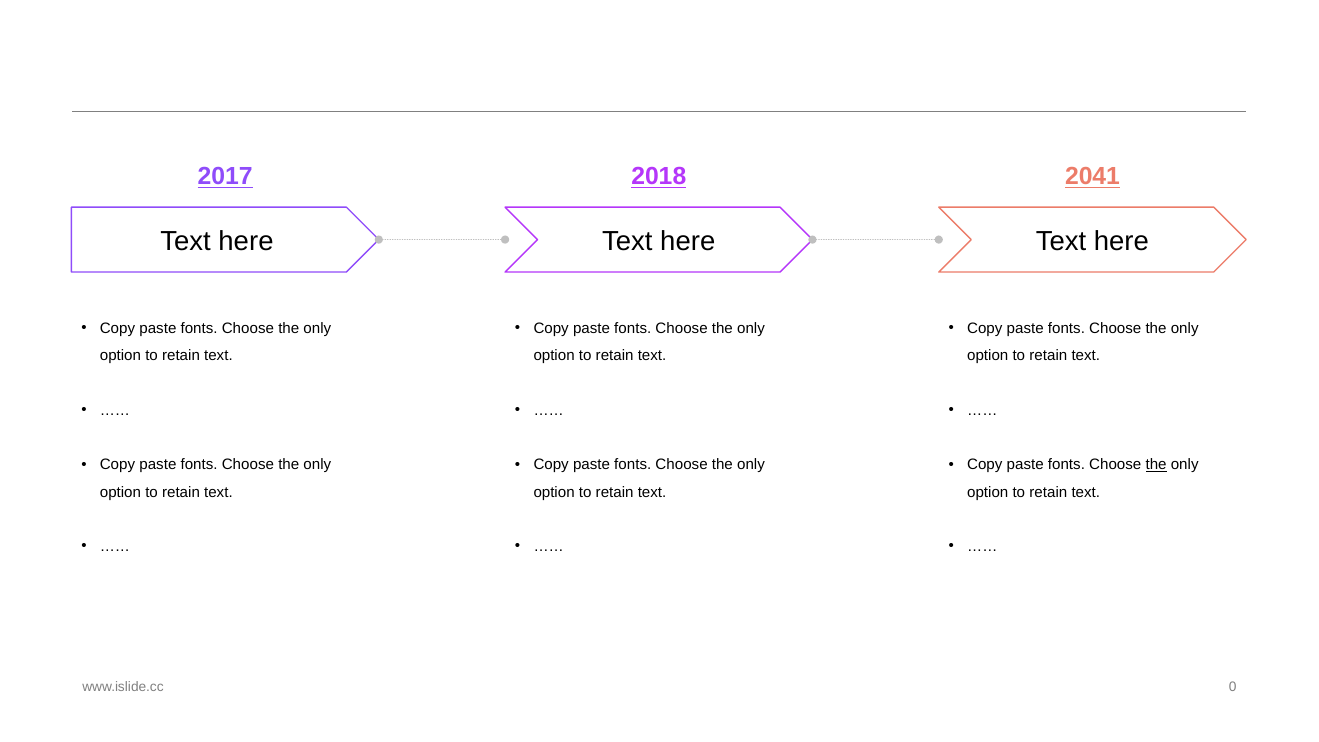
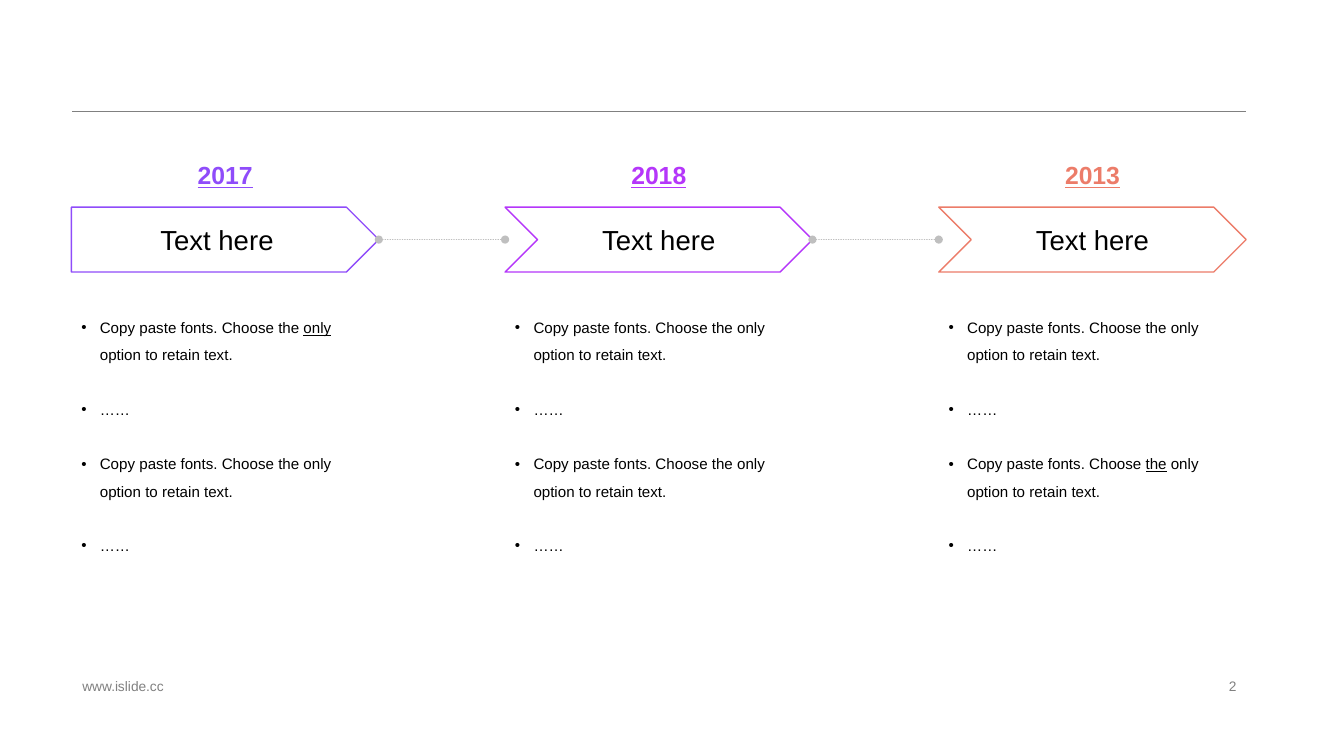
2041: 2041 -> 2013
only at (317, 329) underline: none -> present
0: 0 -> 2
